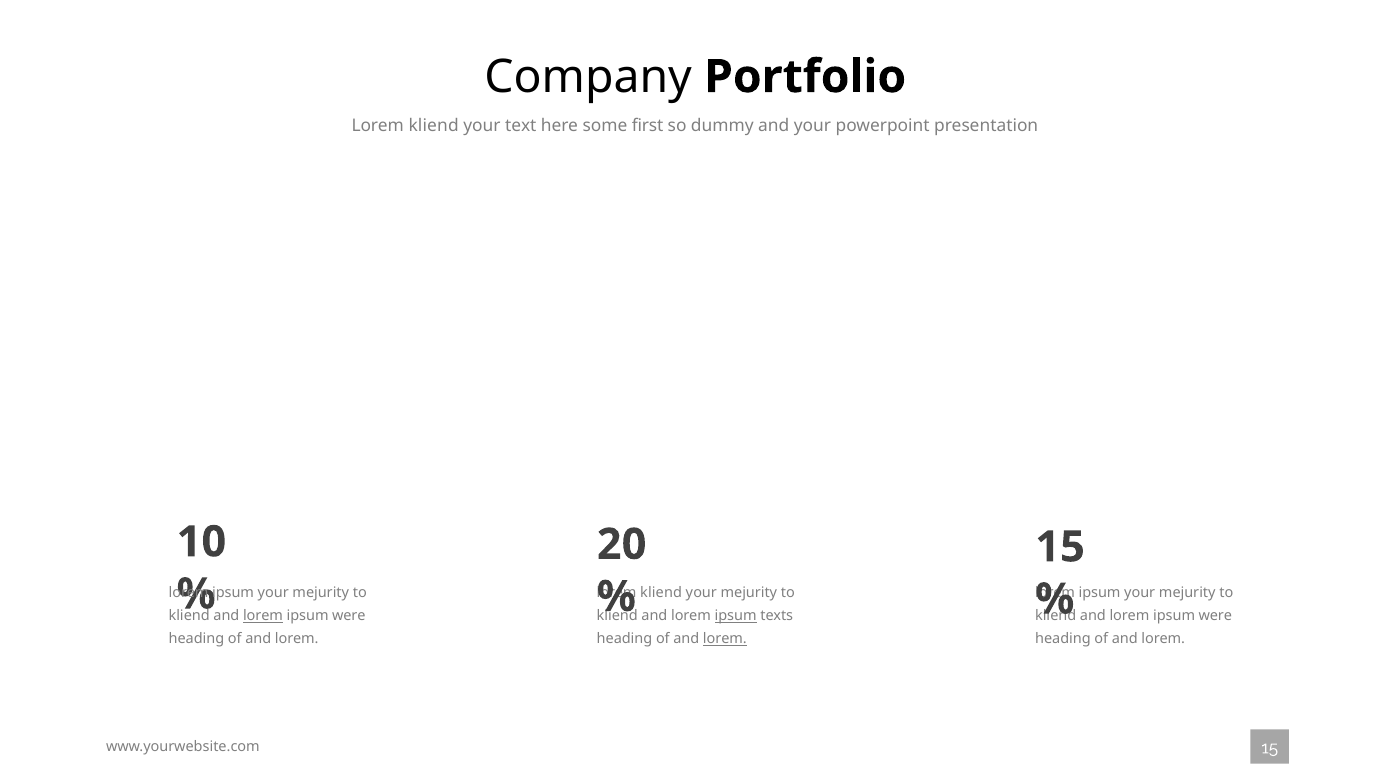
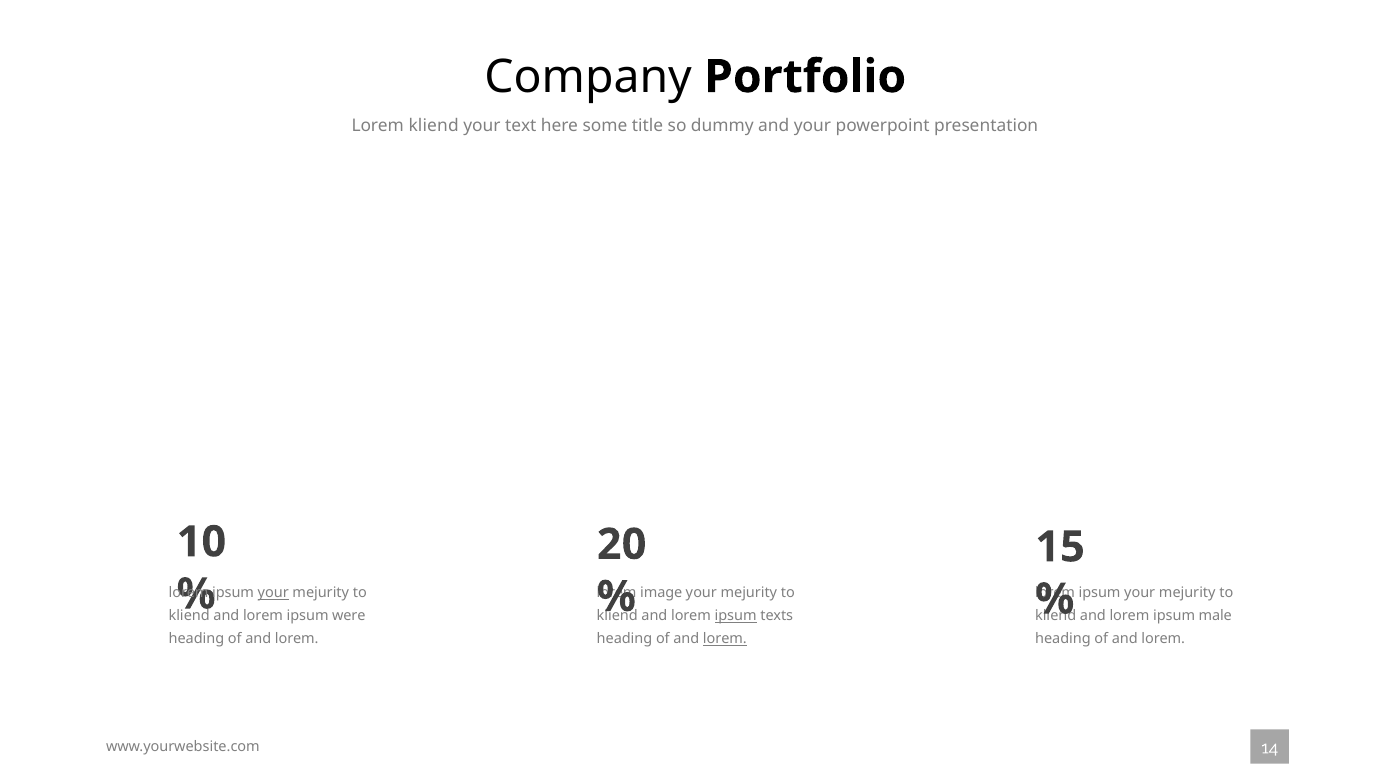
first: first -> title
your at (273, 592) underline: none -> present
kliend at (661, 592): kliend -> image
lorem at (263, 616) underline: present -> none
were at (1215, 616): were -> male
www.yourwebsite.com 15: 15 -> 14
